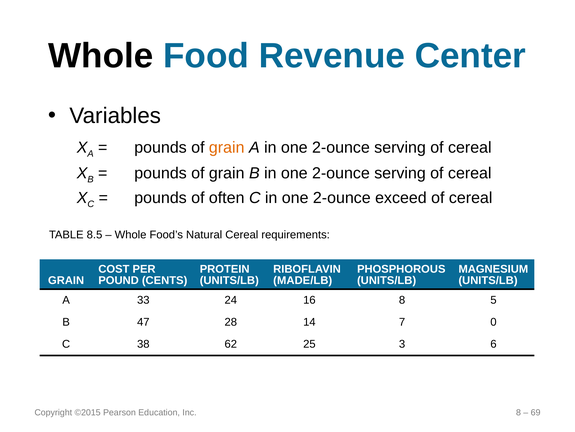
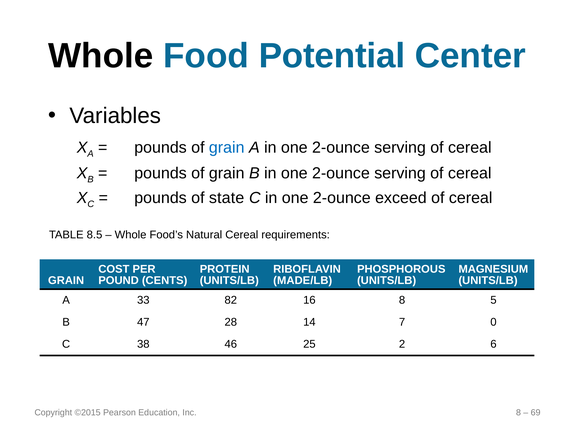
Revenue: Revenue -> Potential
grain at (227, 147) colour: orange -> blue
often: often -> state
24: 24 -> 82
62: 62 -> 46
3: 3 -> 2
